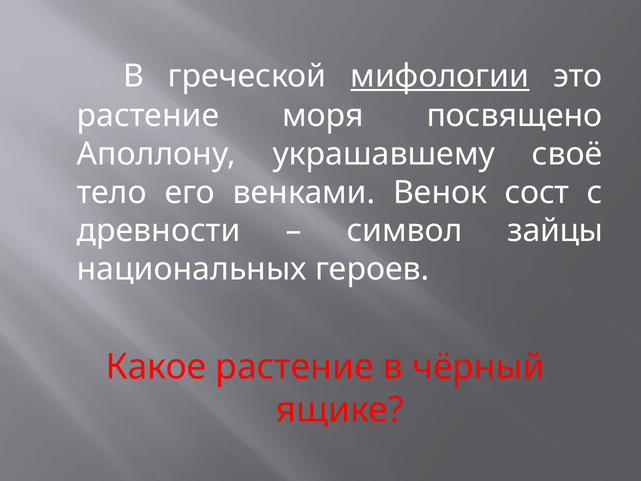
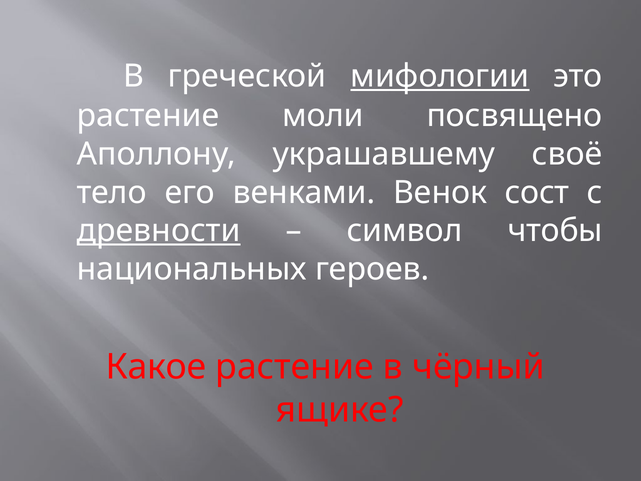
моря: моря -> моли
древности underline: none -> present
зайцы: зайцы -> чтобы
